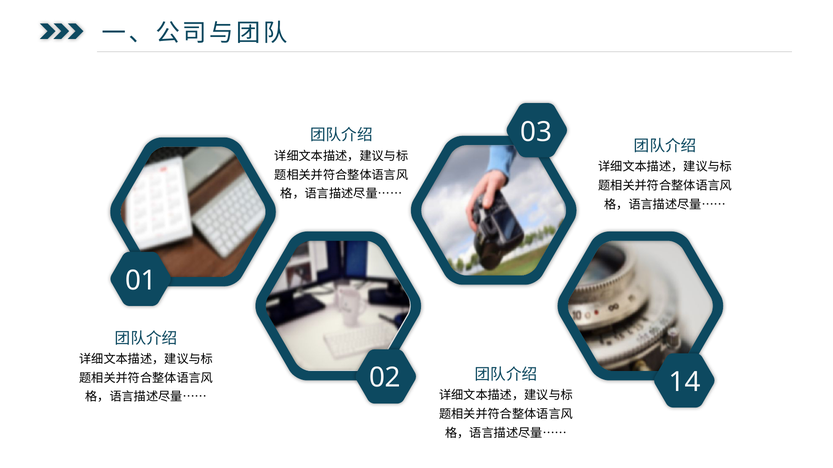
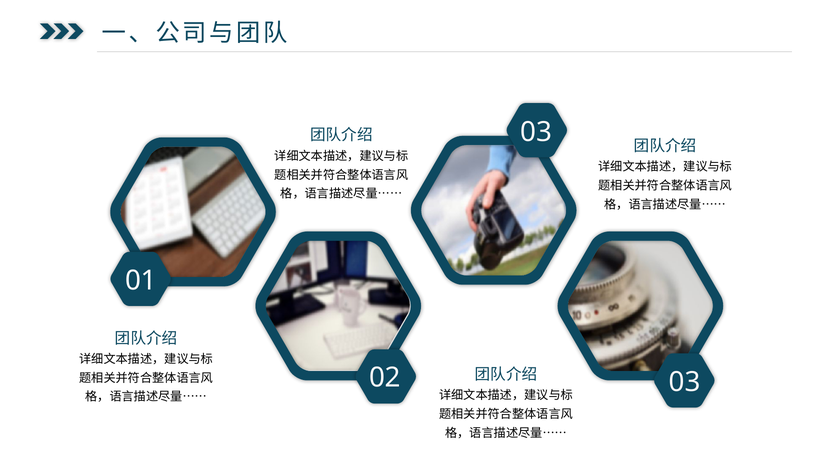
02 14: 14 -> 03
